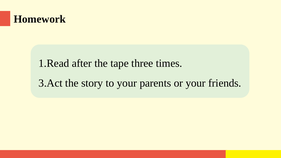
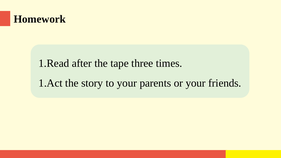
3.Act: 3.Act -> 1.Act
